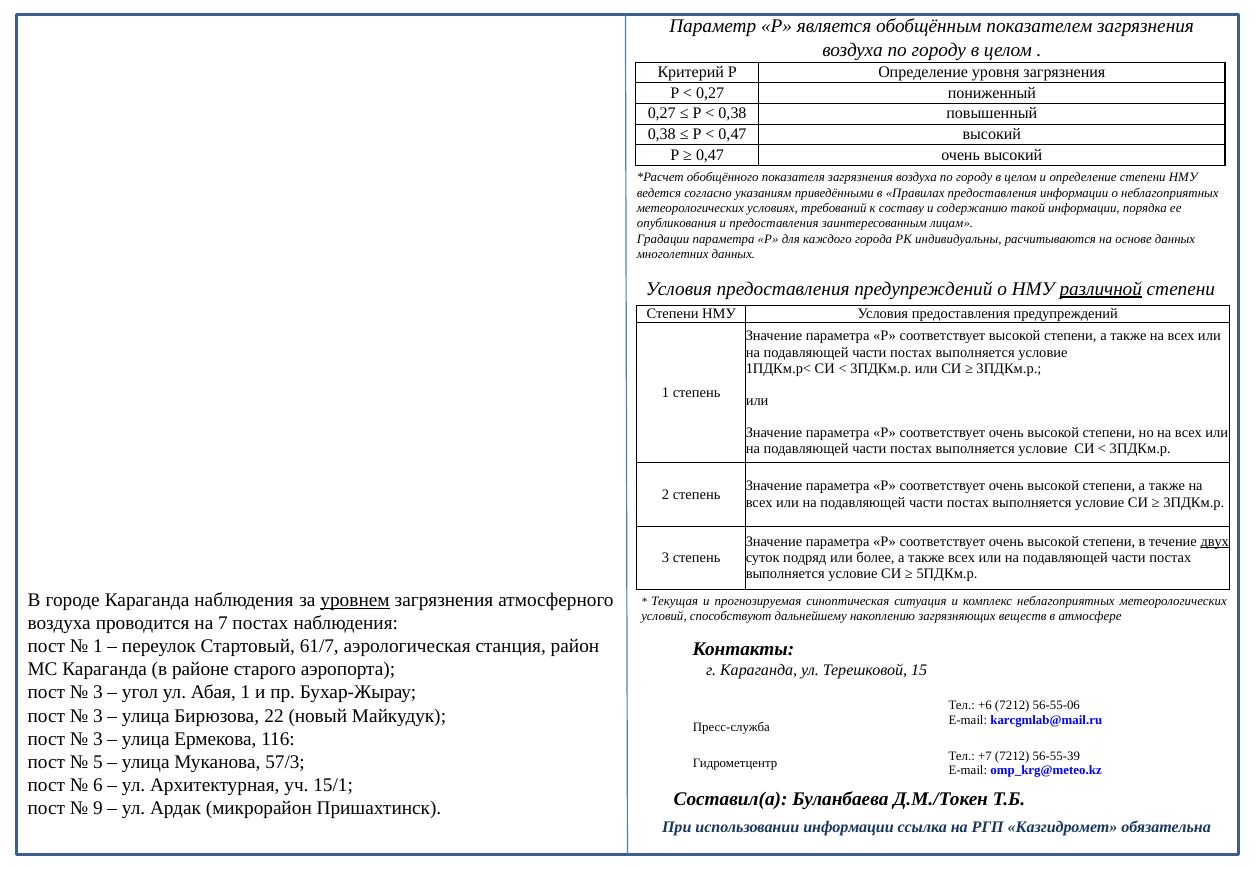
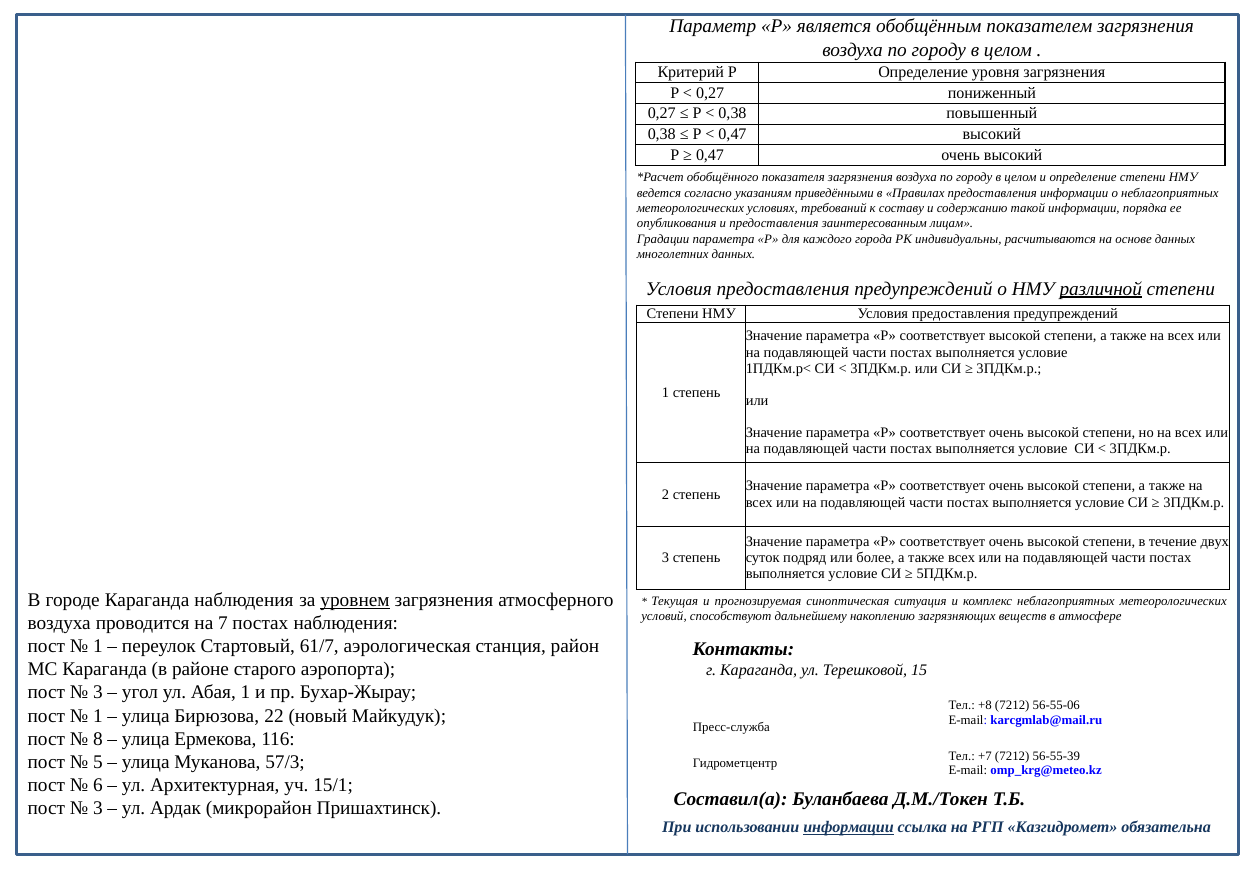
двух underline: present -> none
+6: +6 -> +8
3 at (98, 716): 3 -> 1
3 at (98, 739): 3 -> 8
9 at (98, 808): 9 -> 3
информации at (849, 827) underline: none -> present
